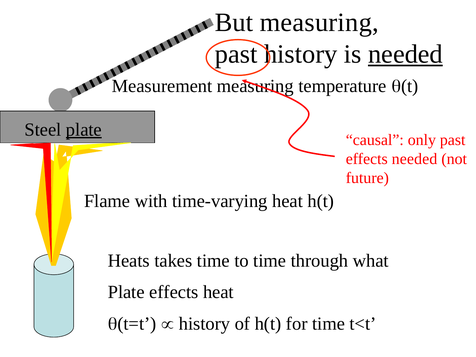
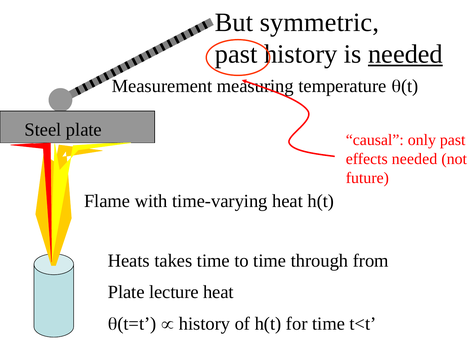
But measuring: measuring -> symmetric
plate at (84, 130) underline: present -> none
what: what -> from
Plate effects: effects -> lecture
